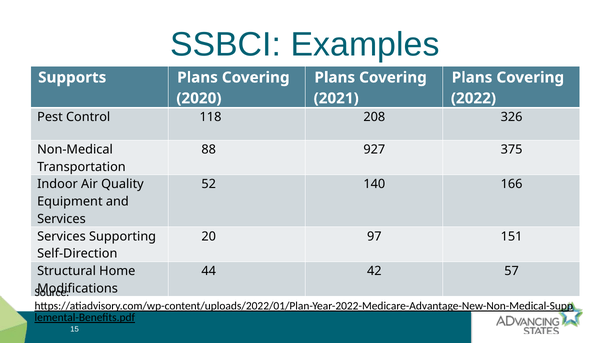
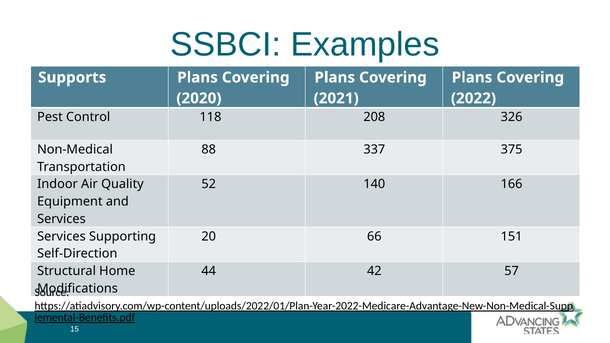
927: 927 -> 337
97: 97 -> 66
